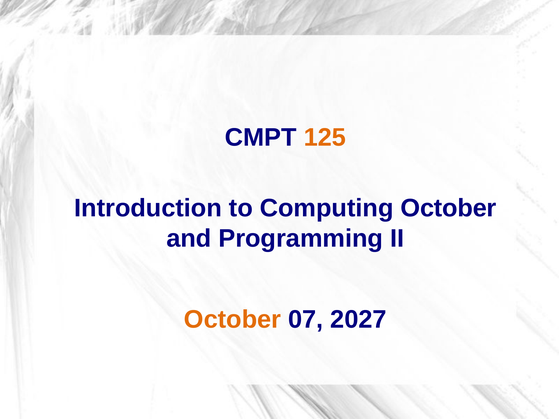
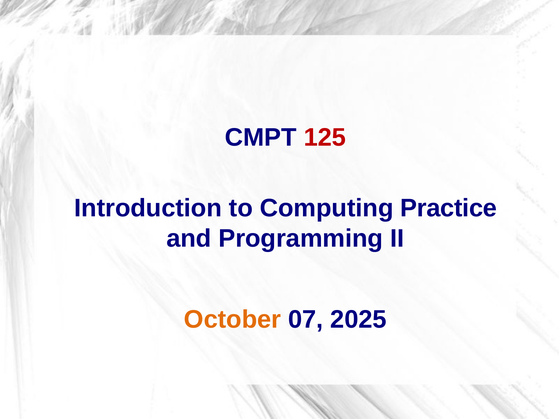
125 colour: orange -> red
Computing October: October -> Practice
2027: 2027 -> 2025
